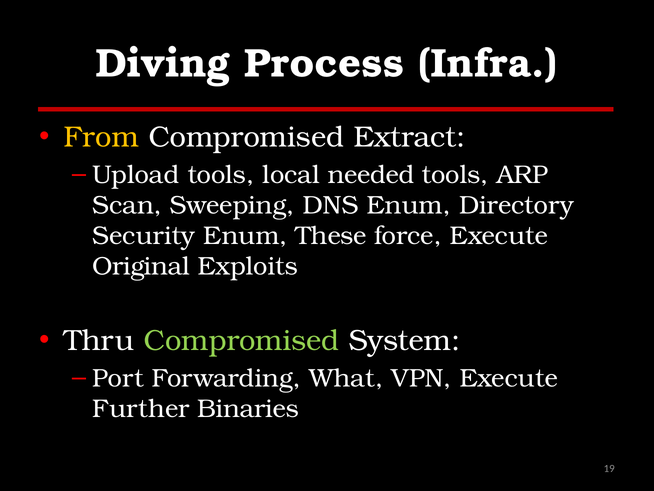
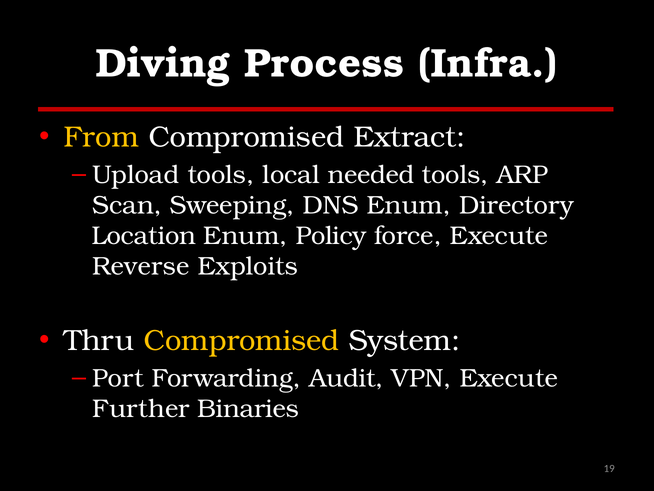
Security: Security -> Location
These: These -> Policy
Original: Original -> Reverse
Compromised at (242, 340) colour: light green -> yellow
What: What -> Audit
